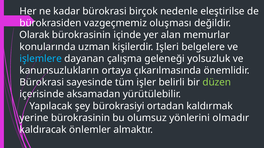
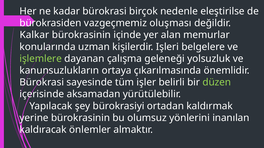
Olarak: Olarak -> Kalkar
işlemlere colour: light blue -> light green
olmadır: olmadır -> inanılan
